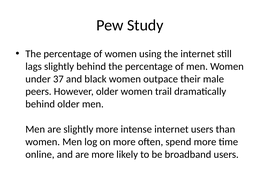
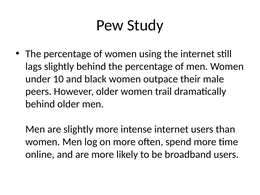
37: 37 -> 10
